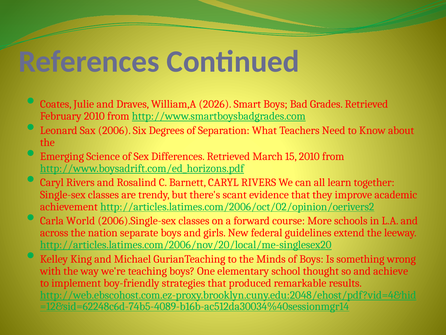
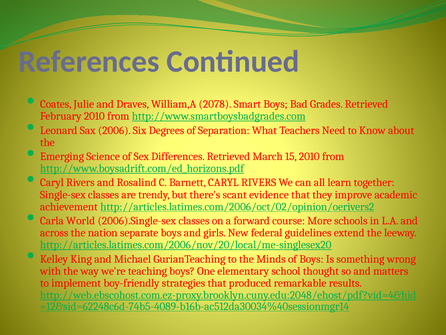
2026: 2026 -> 2078
achieve: achieve -> matters
